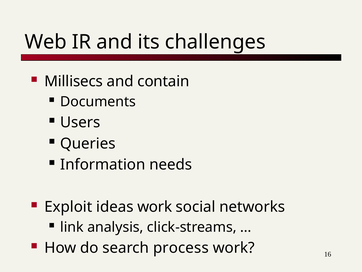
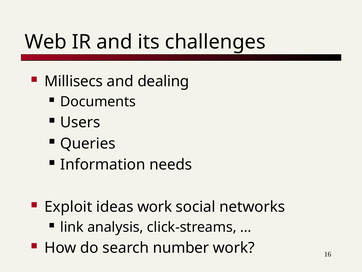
contain: contain -> dealing
process: process -> number
